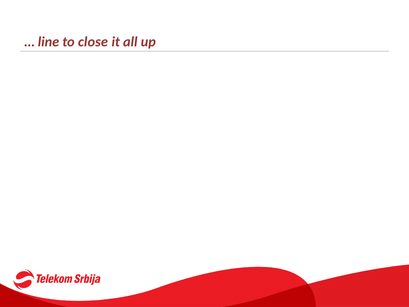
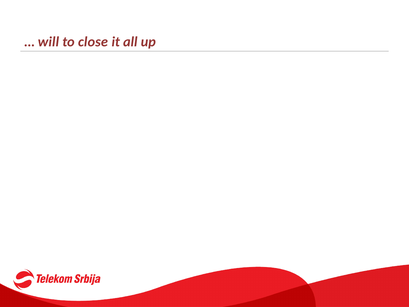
line: line -> will
